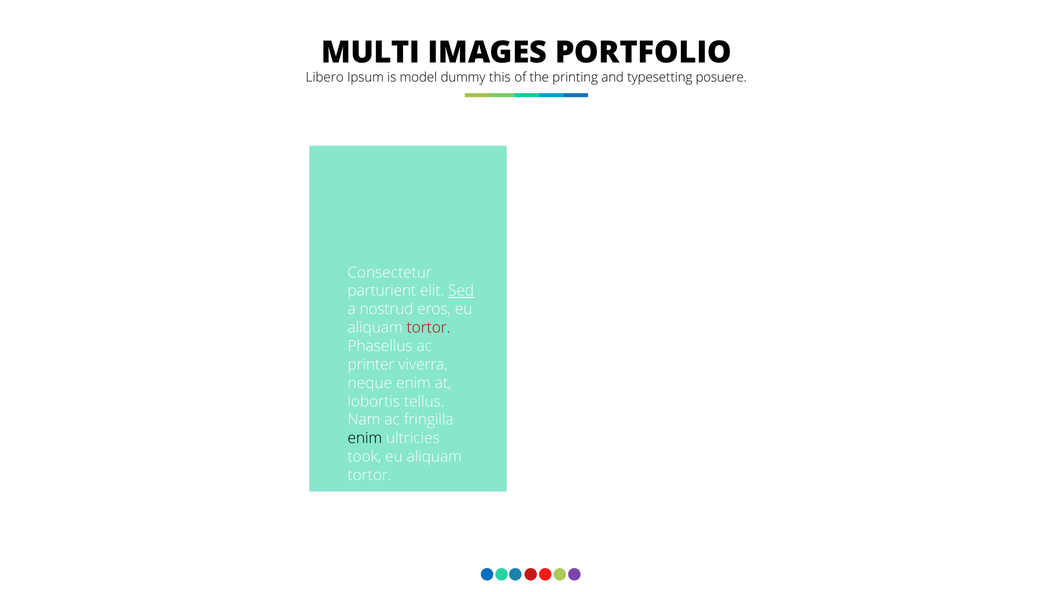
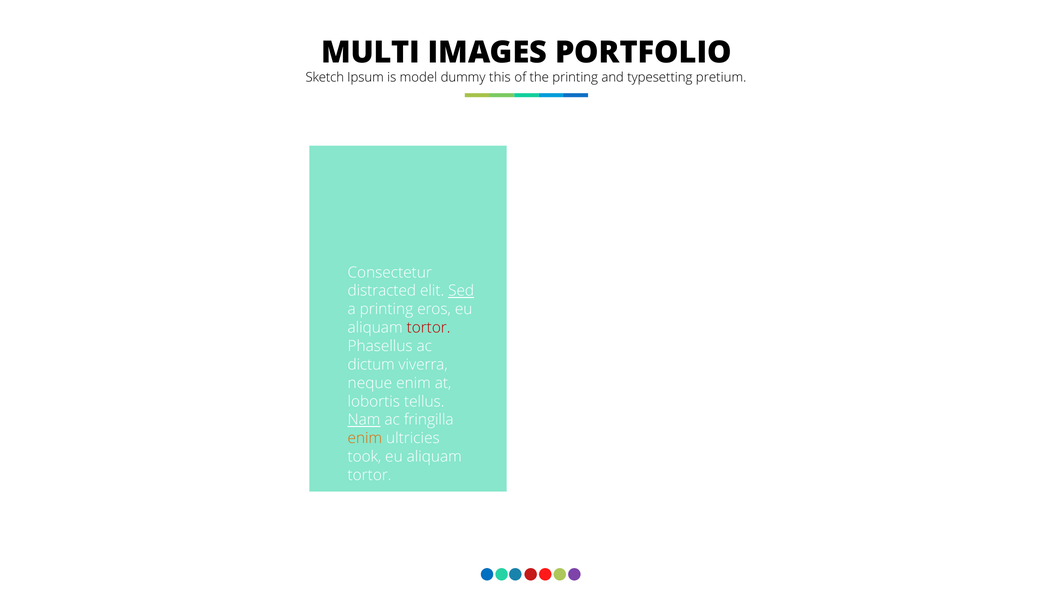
Libero: Libero -> Sketch
posuere: posuere -> pretium
parturient: parturient -> distracted
a nostrud: nostrud -> printing
printer: printer -> dictum
Nam underline: none -> present
enim at (365, 439) colour: black -> orange
